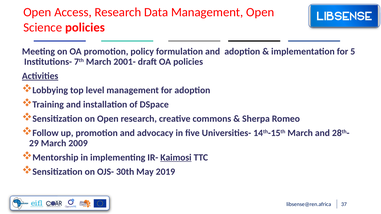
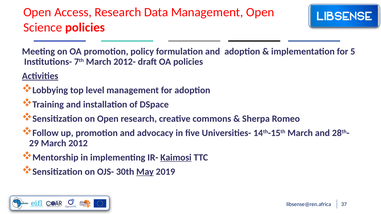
2001-: 2001- -> 2012-
2009: 2009 -> 2012
May underline: none -> present
